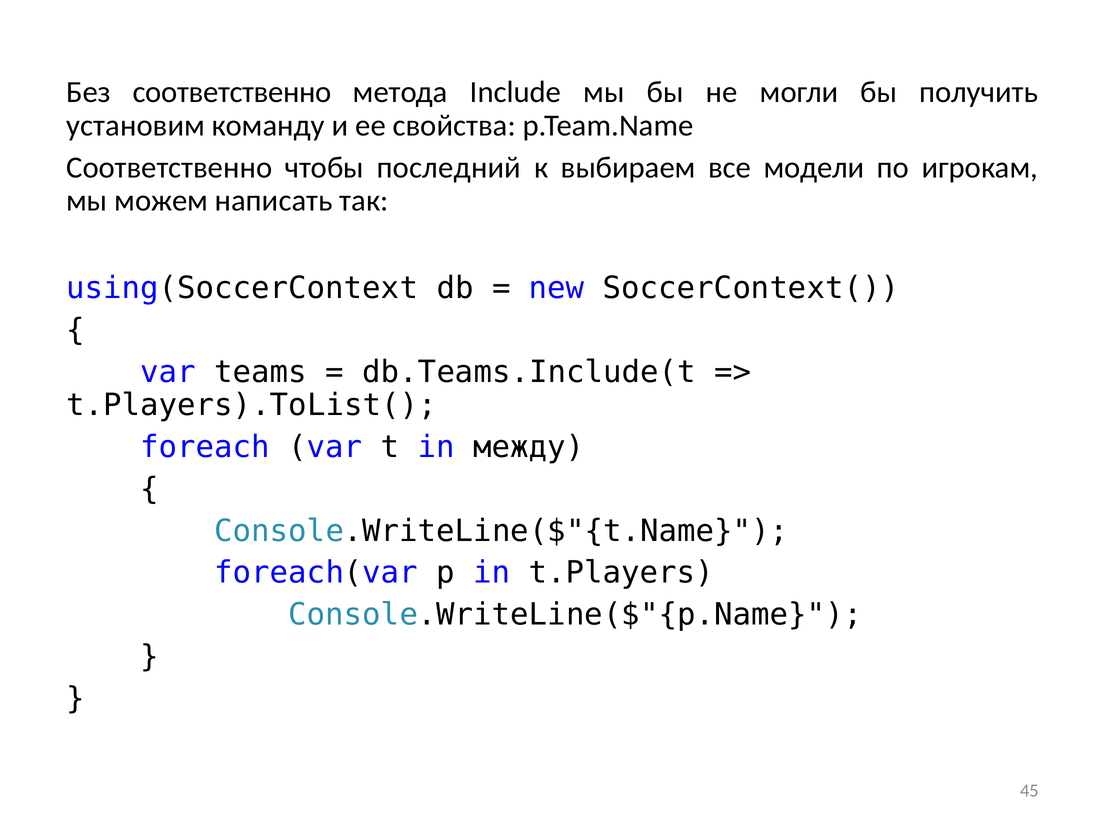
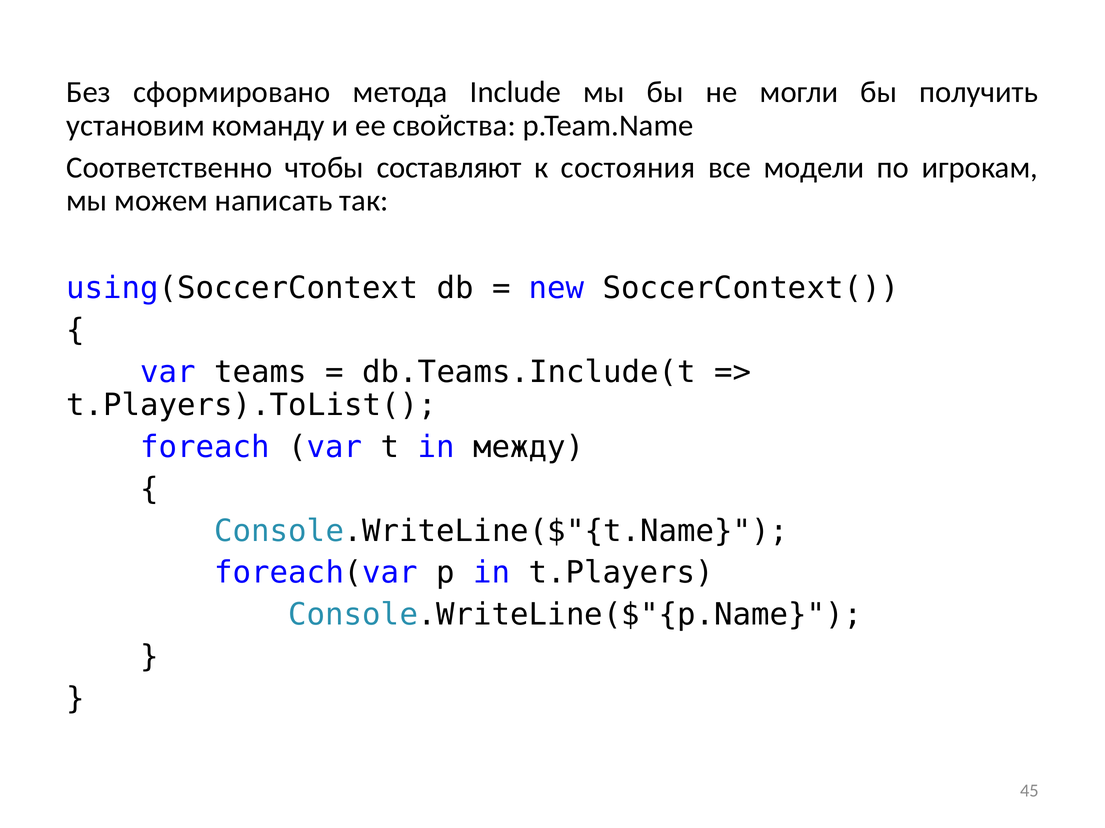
Без соответственно: соответственно -> сформировано
последний: последний -> составляют
выбираем: выбираем -> состояния
